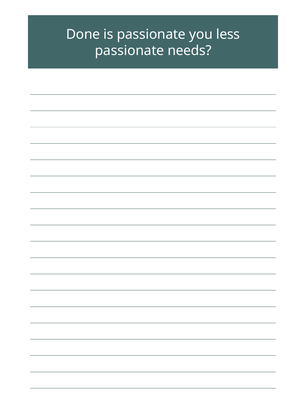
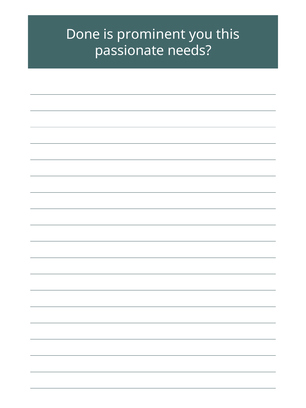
is passionate: passionate -> prominent
less: less -> this
